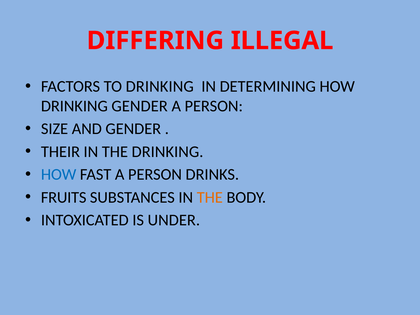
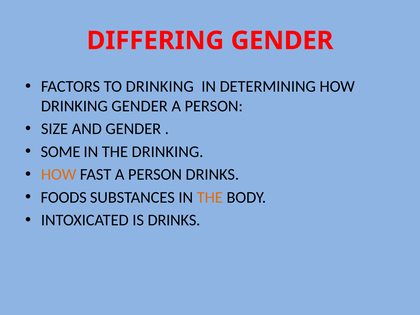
DIFFERING ILLEGAL: ILLEGAL -> GENDER
THEIR: THEIR -> SOME
HOW at (59, 175) colour: blue -> orange
FRUITS: FRUITS -> FOODS
IS UNDER: UNDER -> DRINKS
